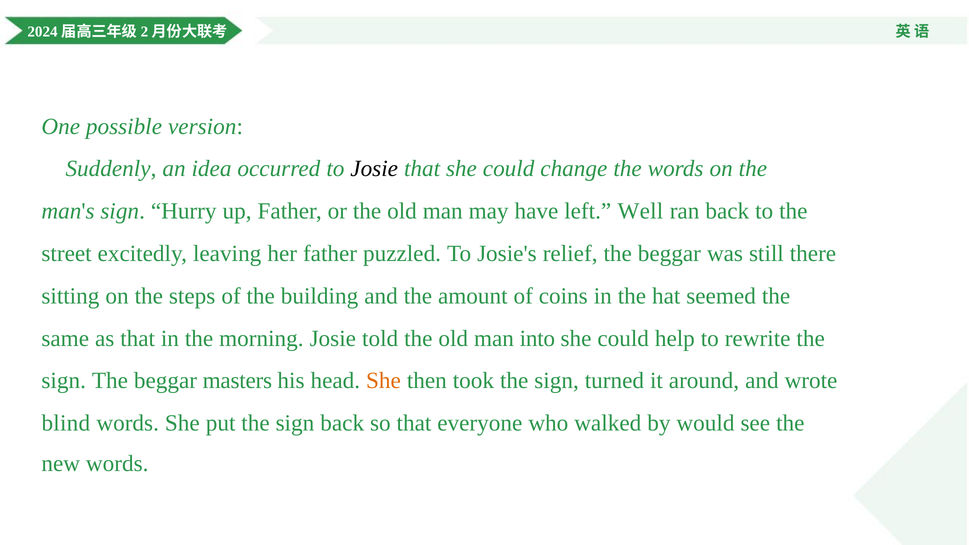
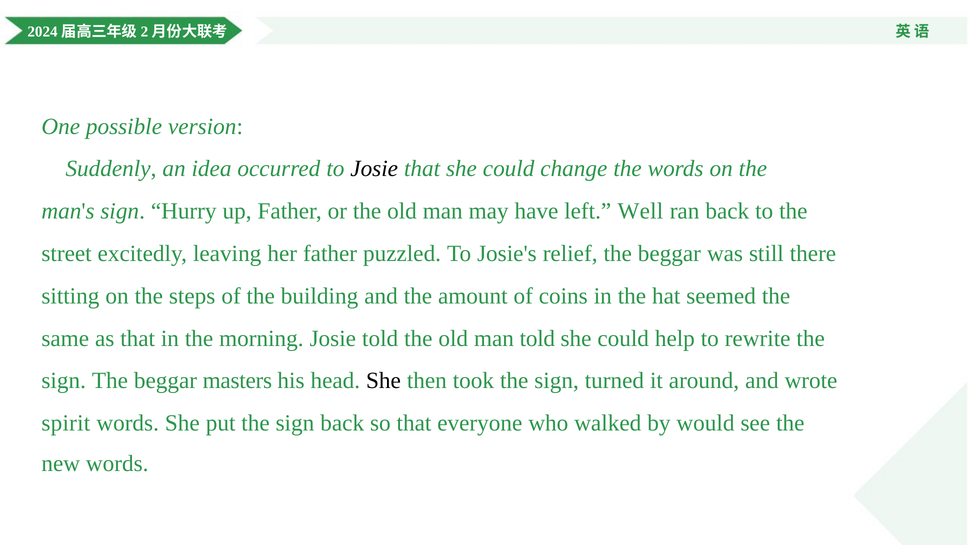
man into: into -> told
She at (383, 381) colour: orange -> black
blind: blind -> spirit
